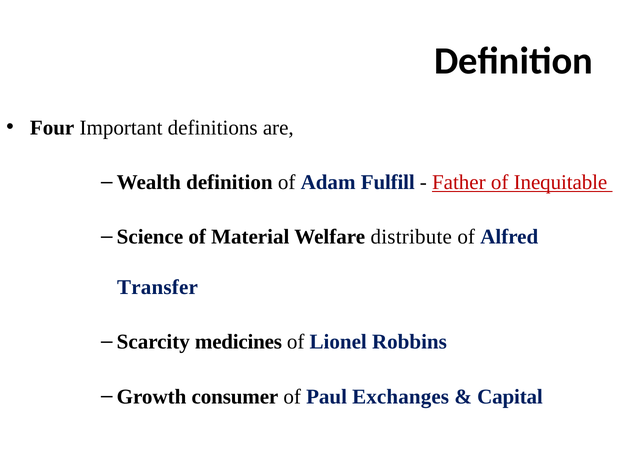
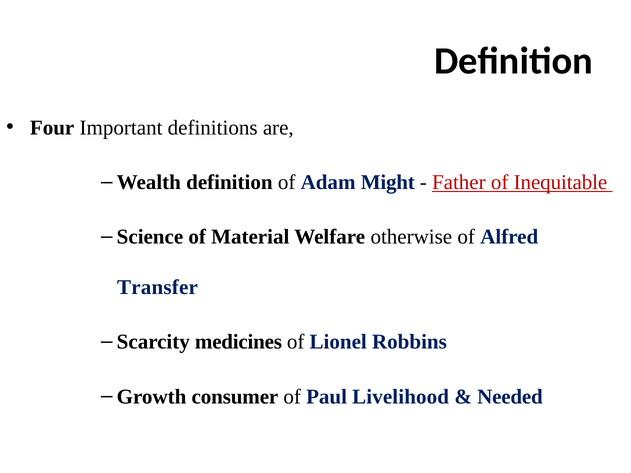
Fulfill: Fulfill -> Might
distribute: distribute -> otherwise
Exchanges: Exchanges -> Livelihood
Capital: Capital -> Needed
